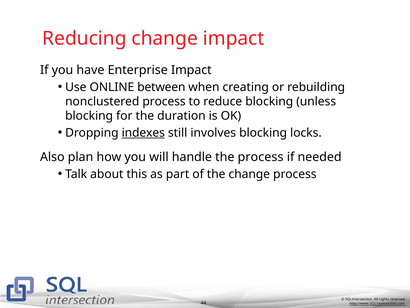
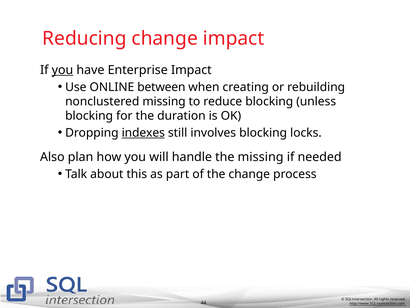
you at (62, 70) underline: none -> present
nonclustered process: process -> missing
the process: process -> missing
